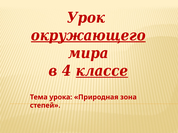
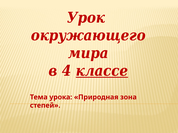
окружающего underline: present -> none
